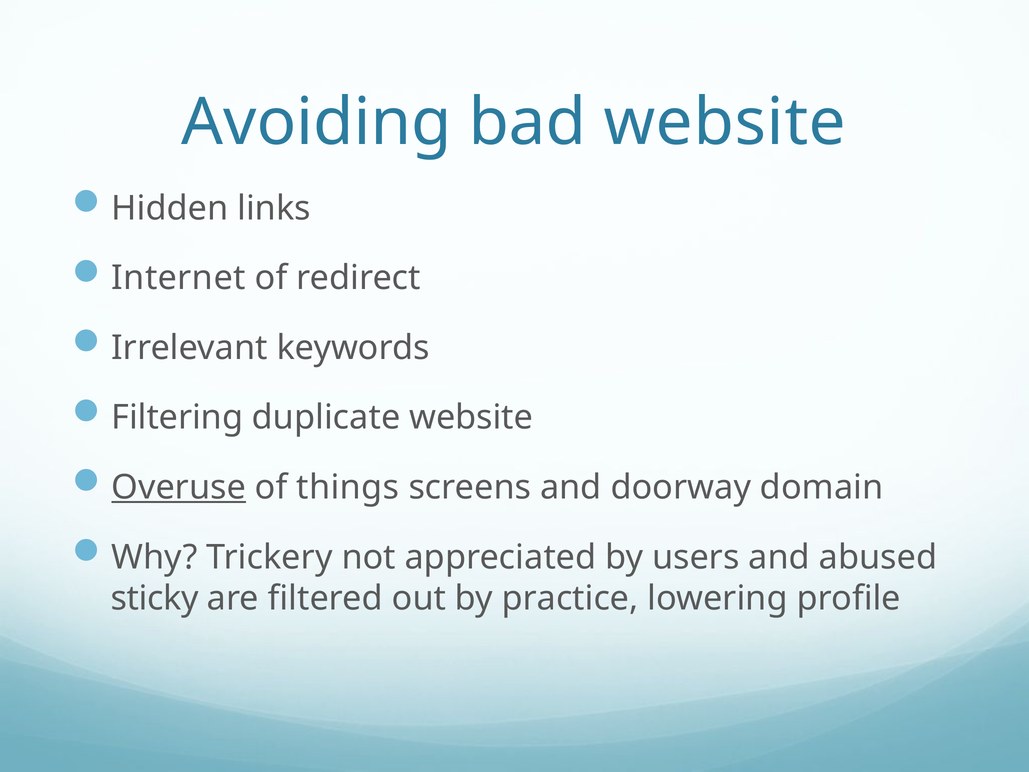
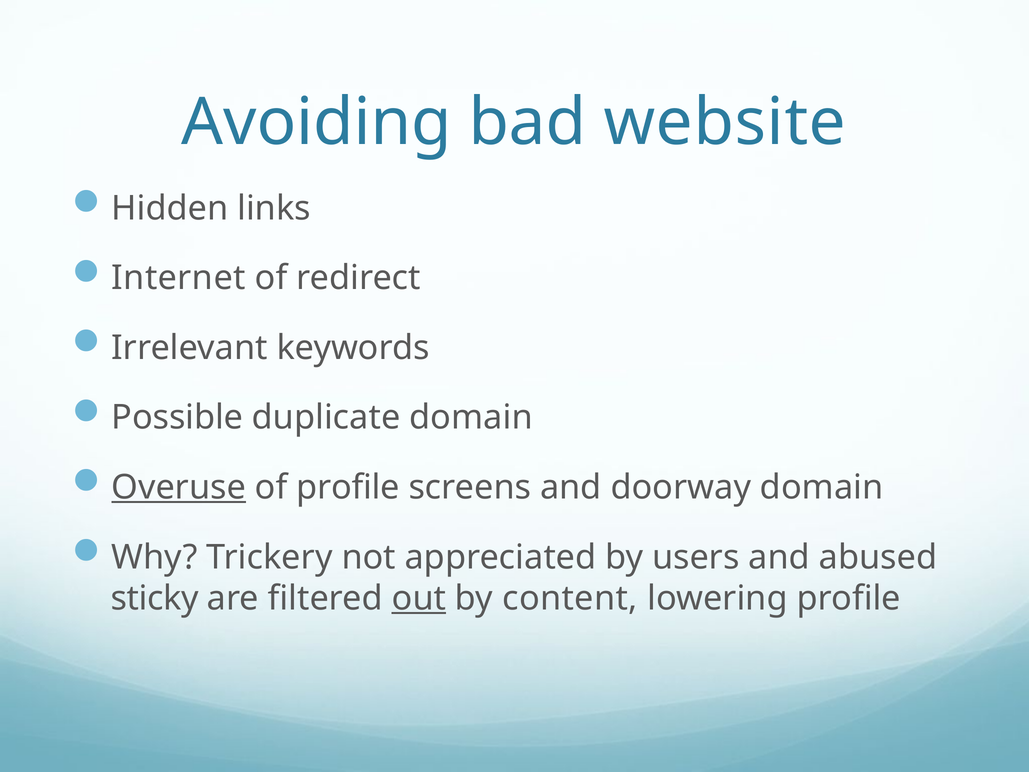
Filtering: Filtering -> Possible
duplicate website: website -> domain
of things: things -> profile
out underline: none -> present
practice: practice -> content
